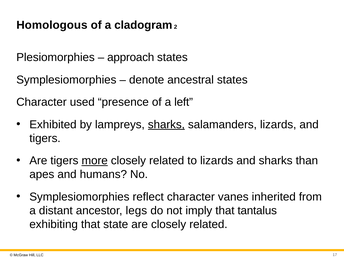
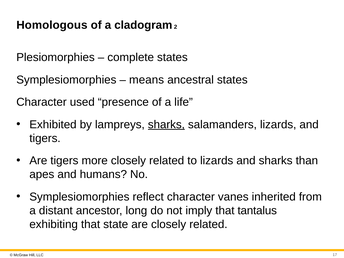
approach: approach -> complete
denote: denote -> means
left: left -> life
more underline: present -> none
legs: legs -> long
